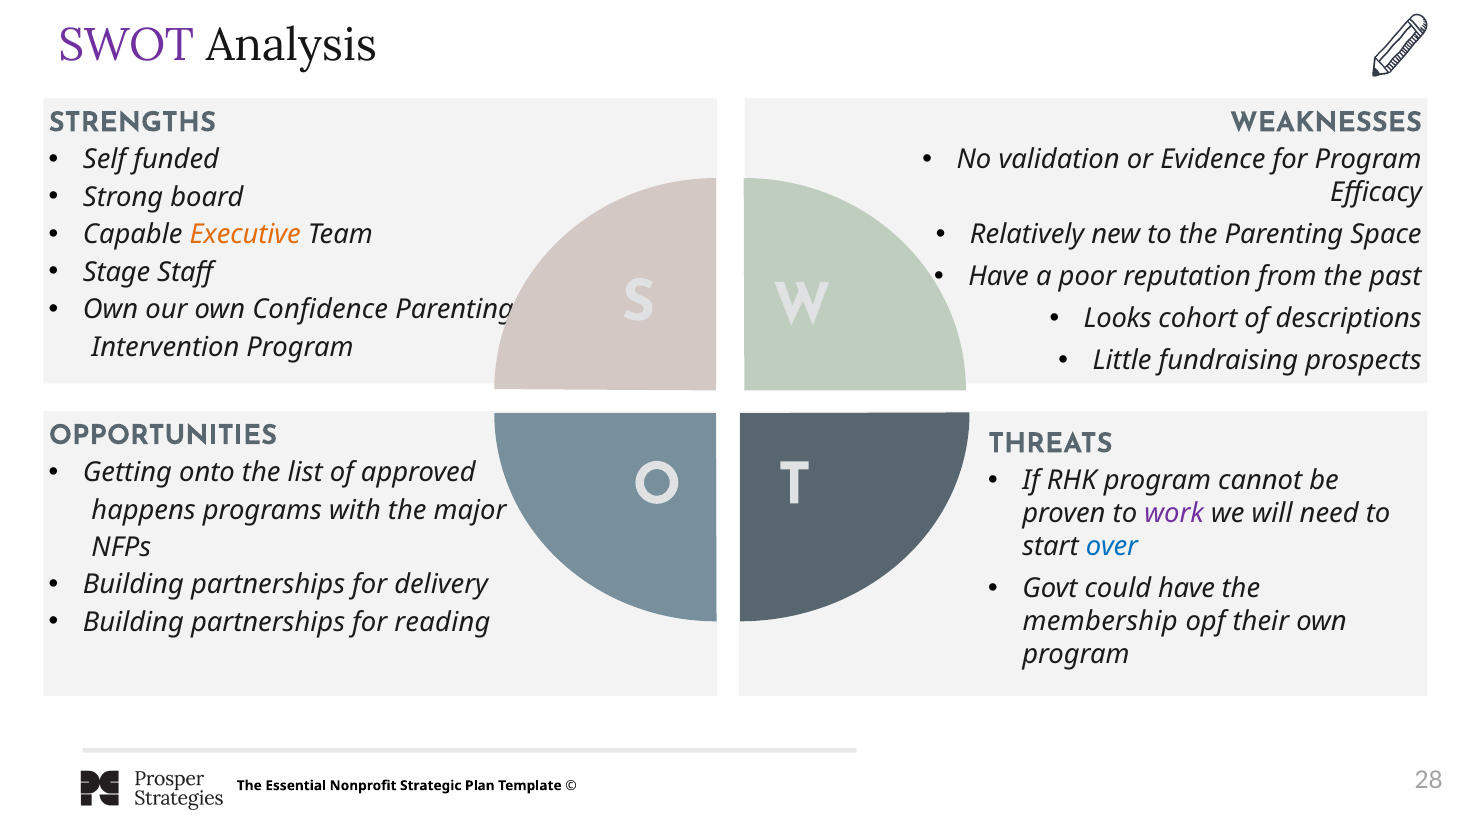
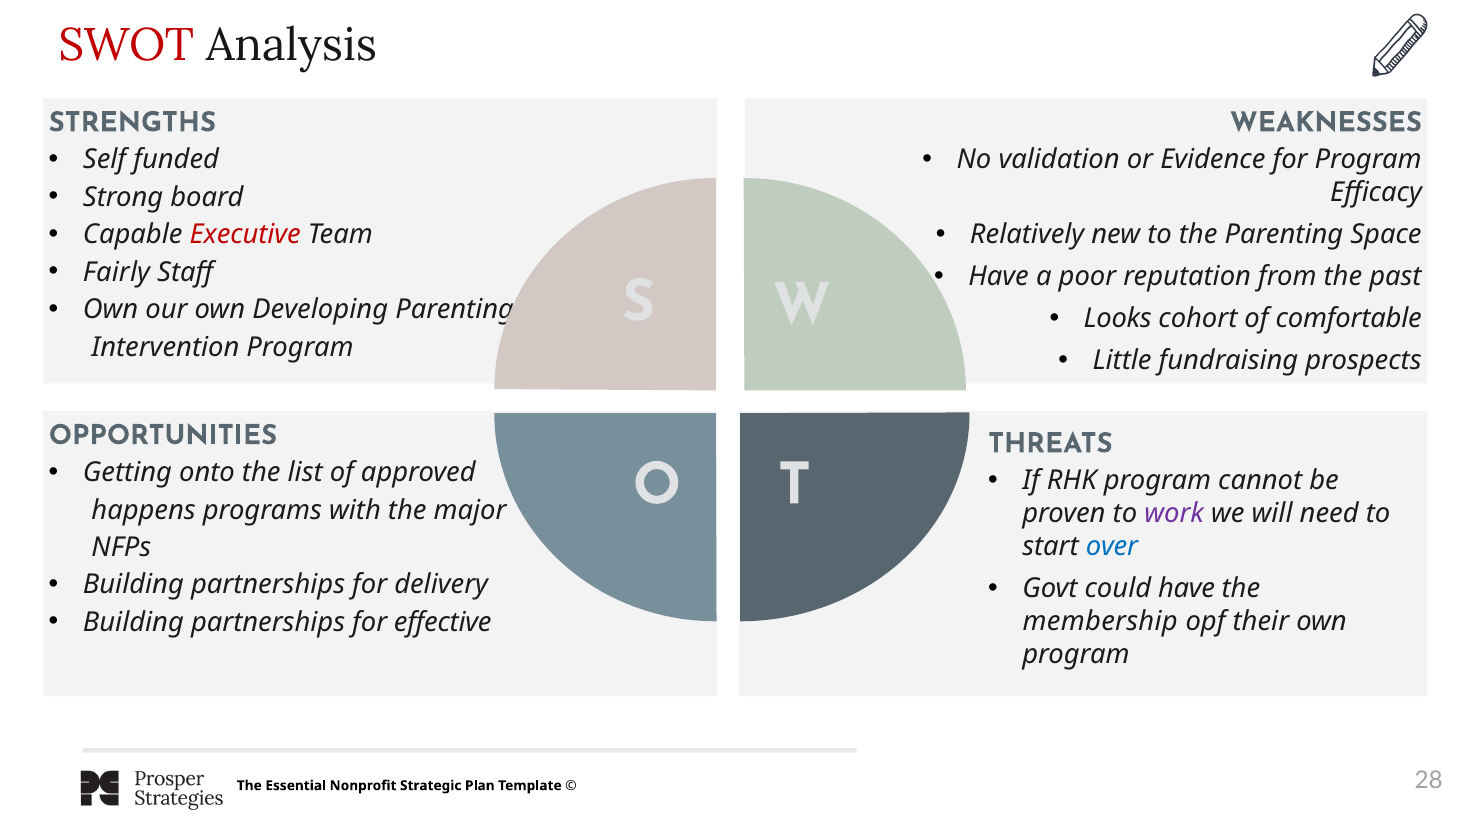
SWOT colour: purple -> red
Executive colour: orange -> red
Stage: Stage -> Fairly
Confidence: Confidence -> Developing
descriptions: descriptions -> comfortable
reading: reading -> effective
